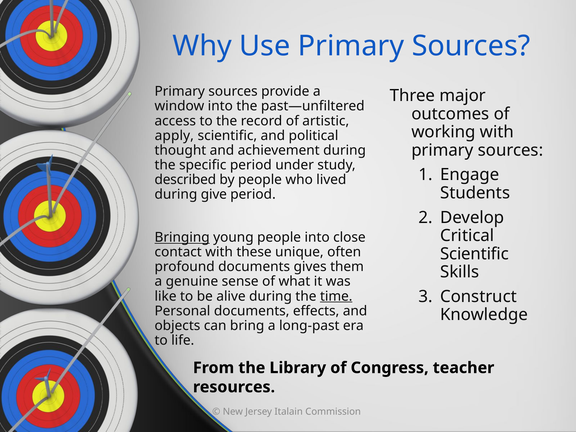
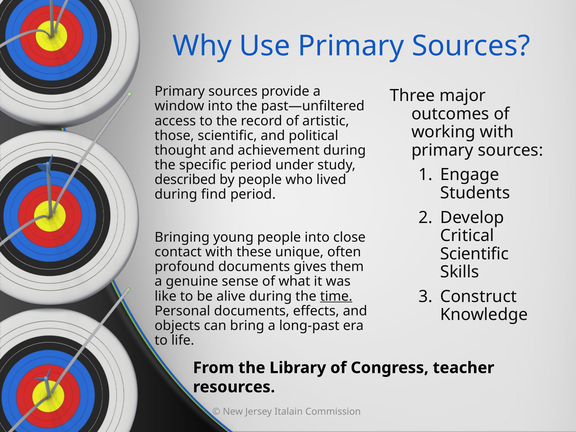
apply: apply -> those
give: give -> find
Bringing underline: present -> none
